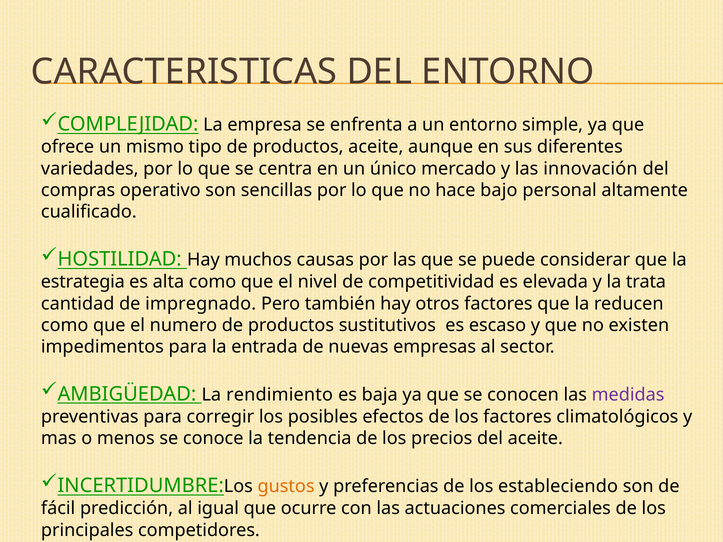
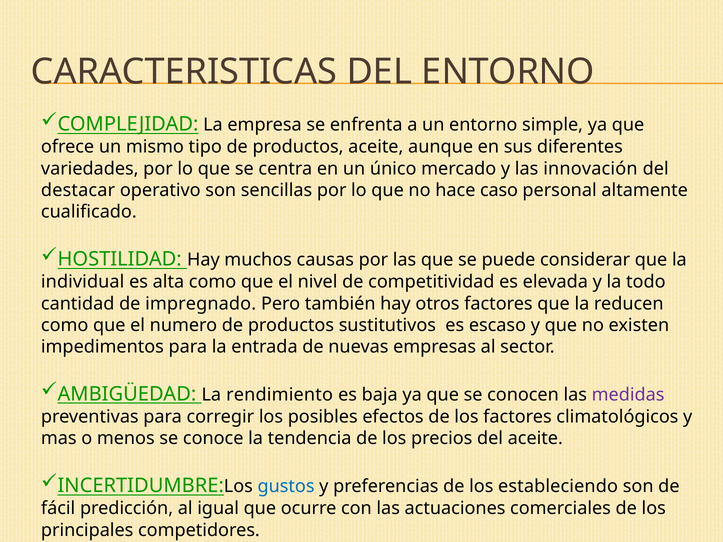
compras: compras -> destacar
bajo: bajo -> caso
estrategia: estrategia -> individual
trata: trata -> todo
gustos colour: orange -> blue
